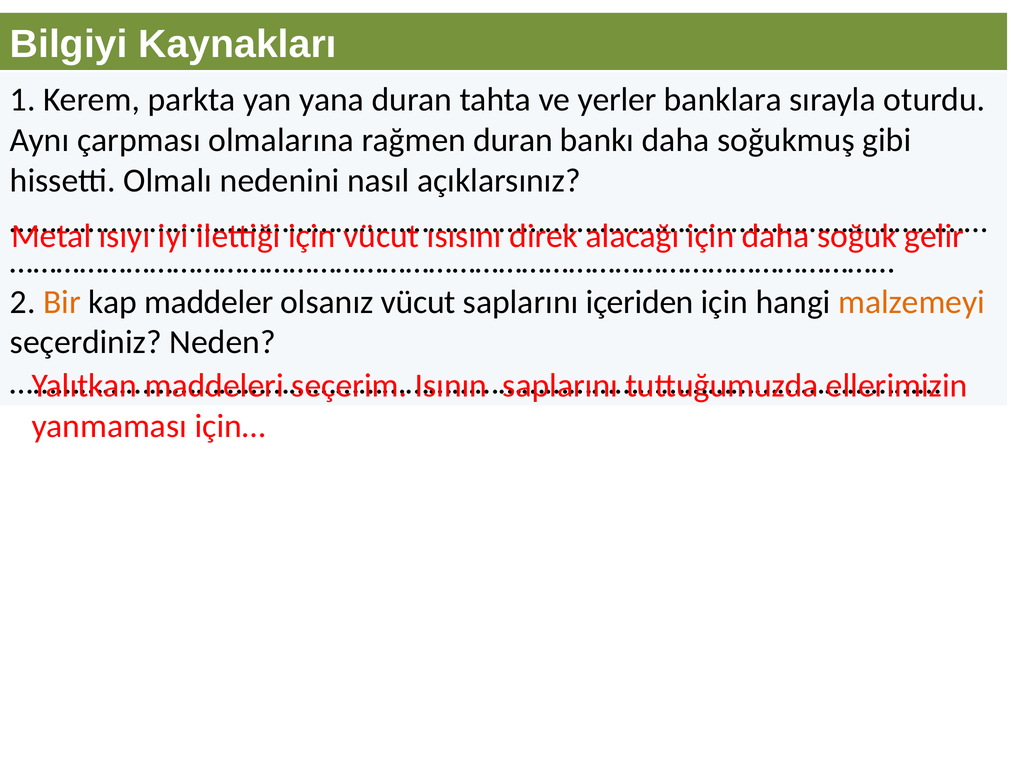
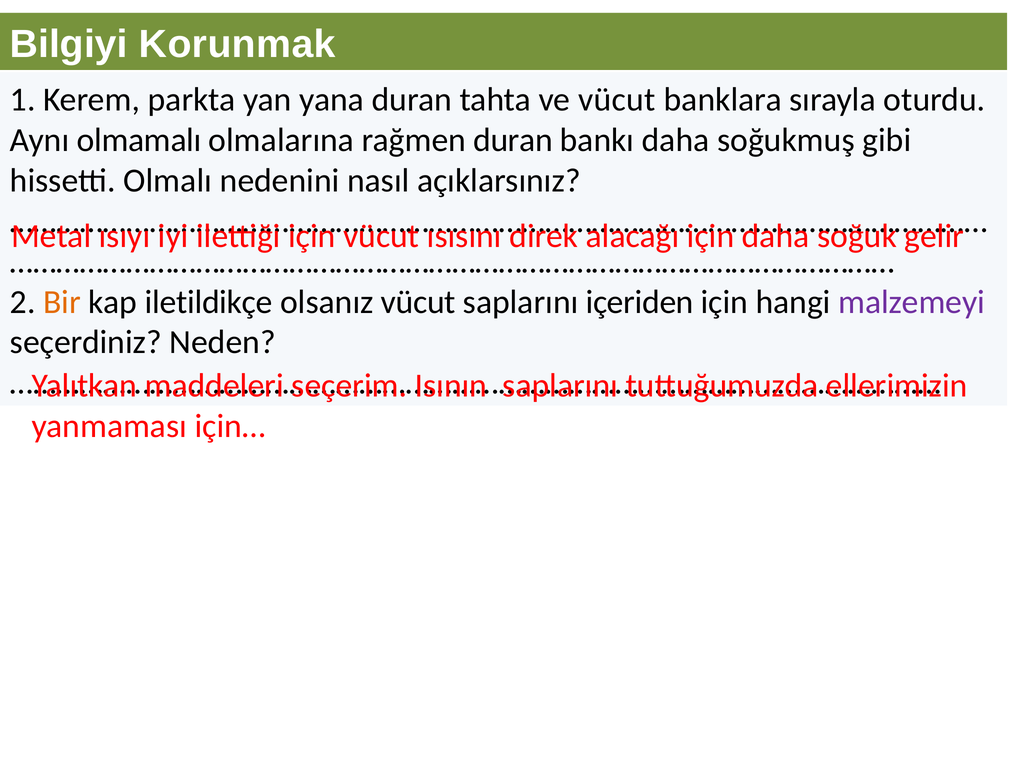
Kaynakları: Kaynakları -> Korunmak
ve yerler: yerler -> vücut
çarpması: çarpması -> olmamalı
maddeler: maddeler -> iletildikçe
malzemeyi colour: orange -> purple
